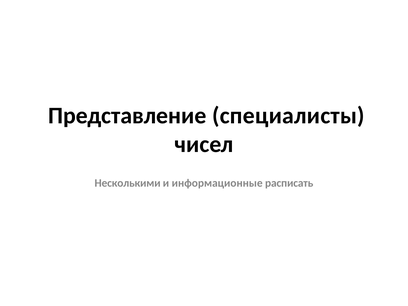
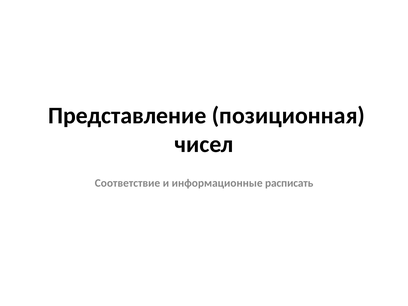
специалисты: специалисты -> позиционная
Несколькими: Несколькими -> Соответствие
